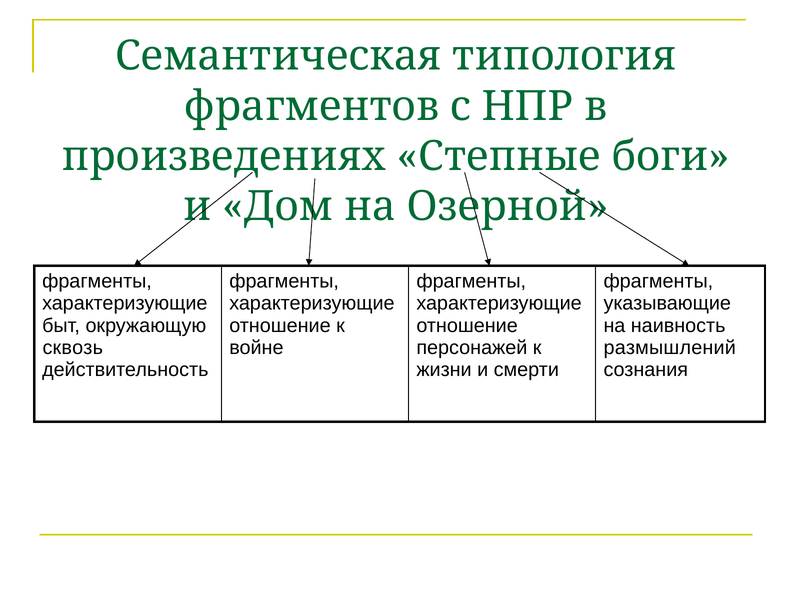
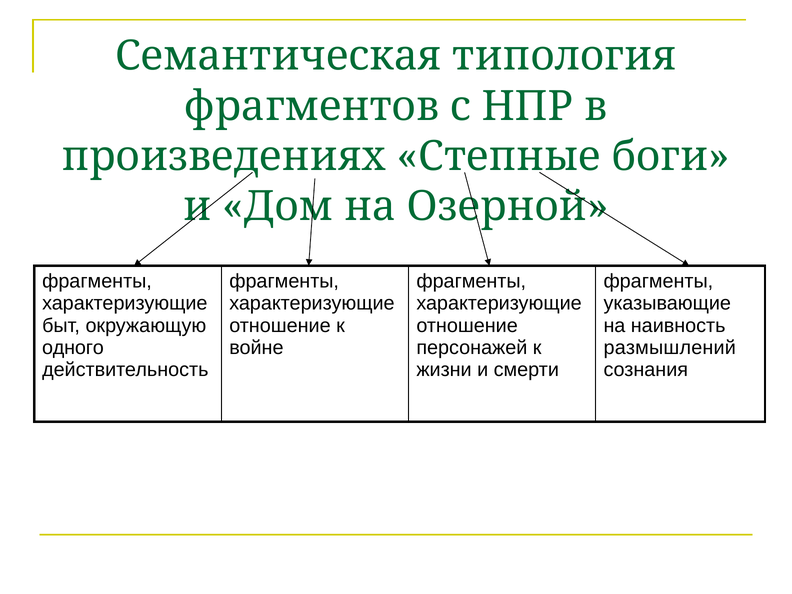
сквозь: сквозь -> одного
